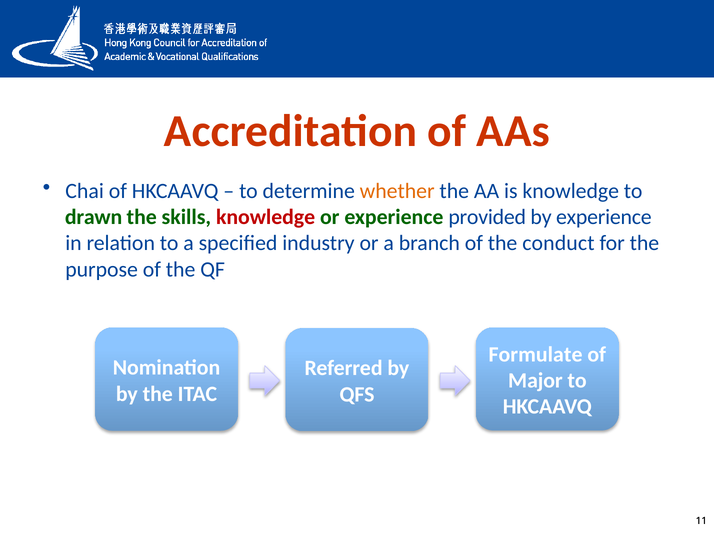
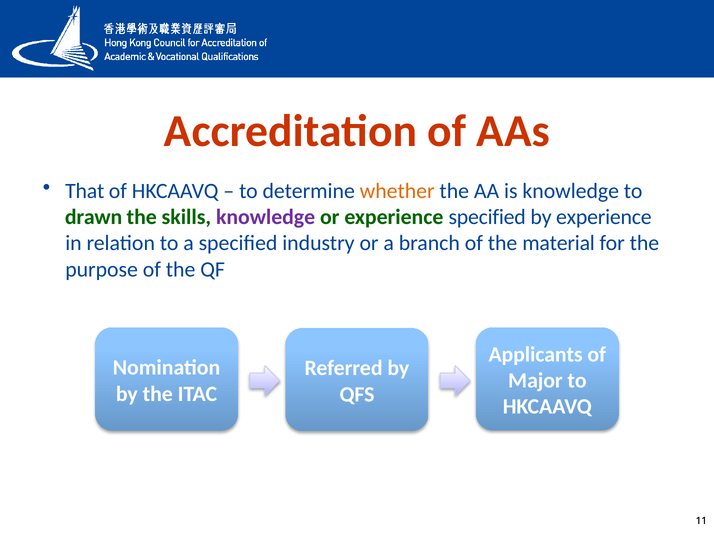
Chai: Chai -> That
knowledge at (266, 217) colour: red -> purple
experience provided: provided -> specified
conduct: conduct -> material
Formulate: Formulate -> Applicants
